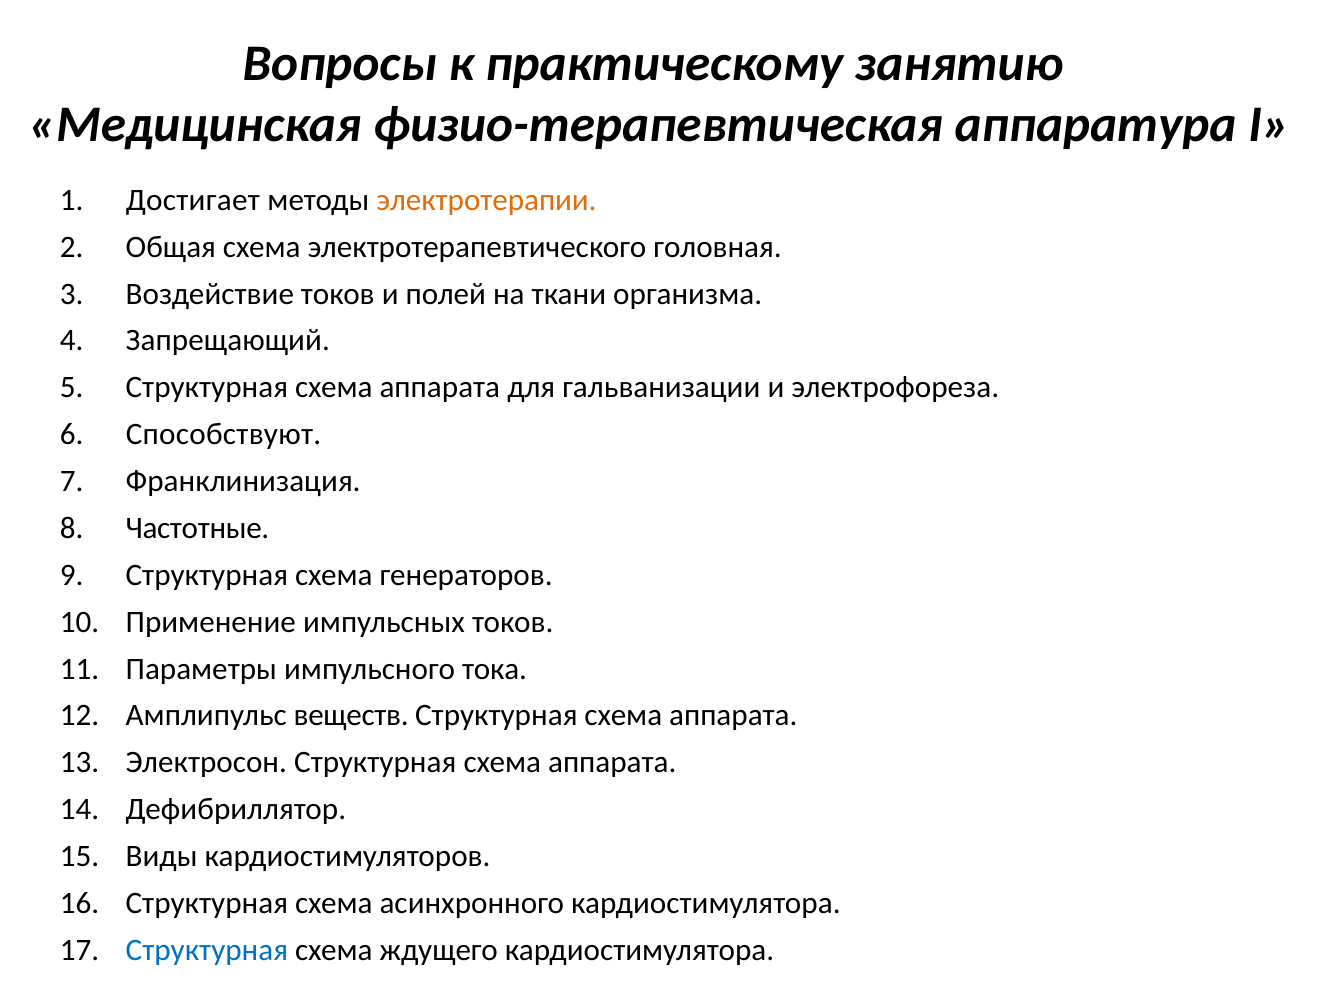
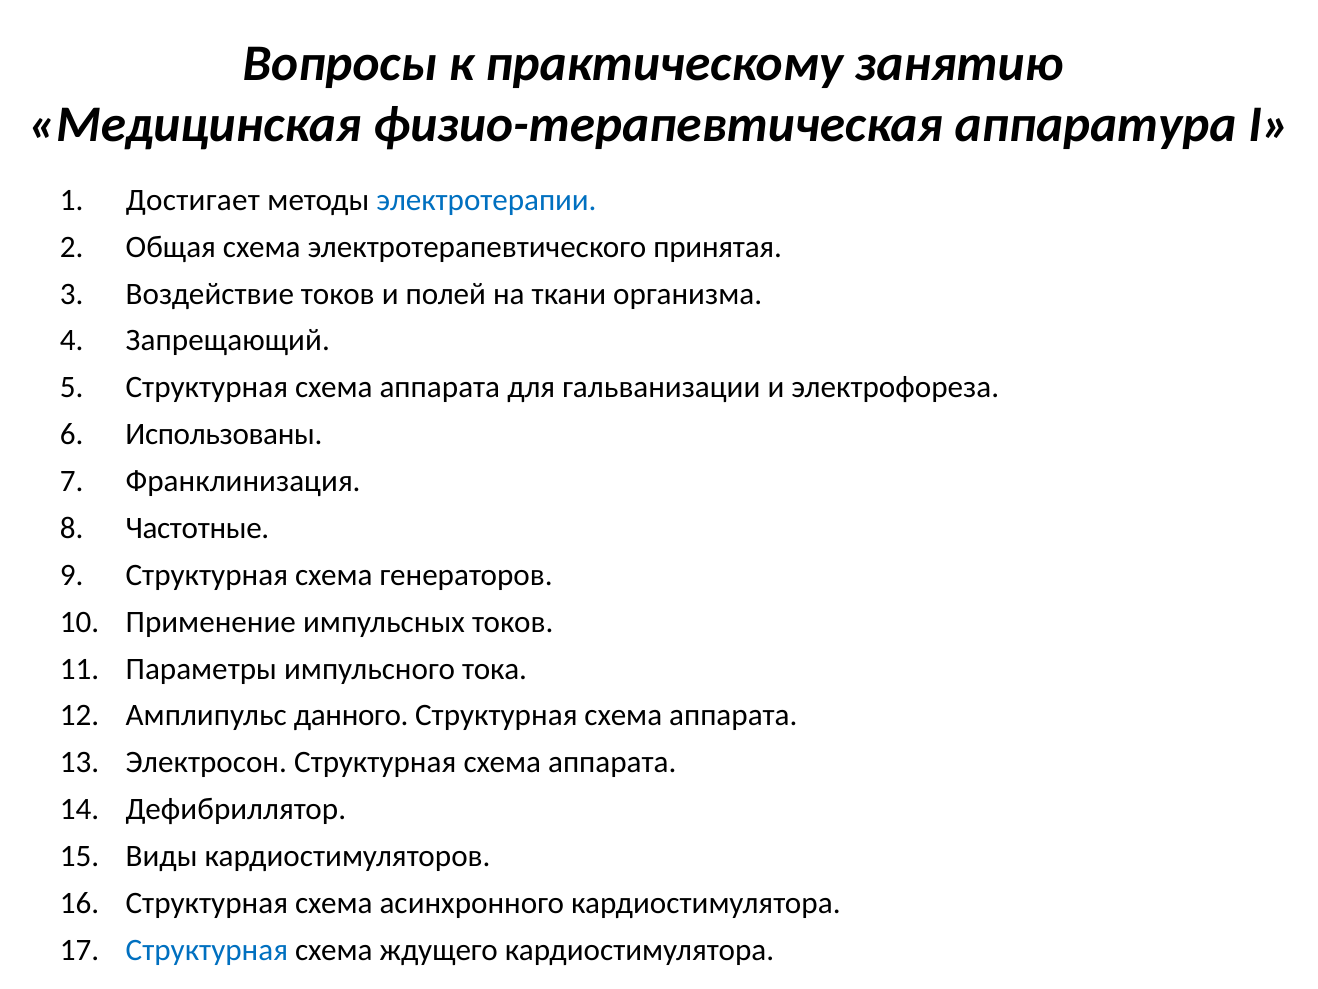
электротерапии colour: orange -> blue
головная: головная -> принятая
Способствуют: Способствуют -> Использованы
веществ: веществ -> данного
